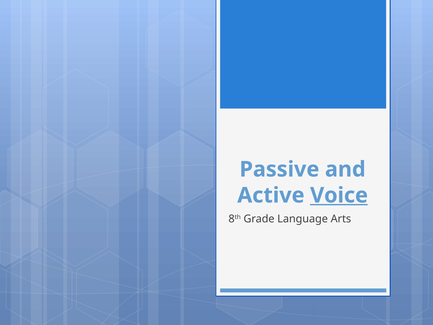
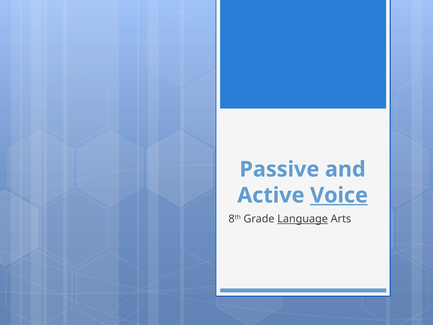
Language underline: none -> present
